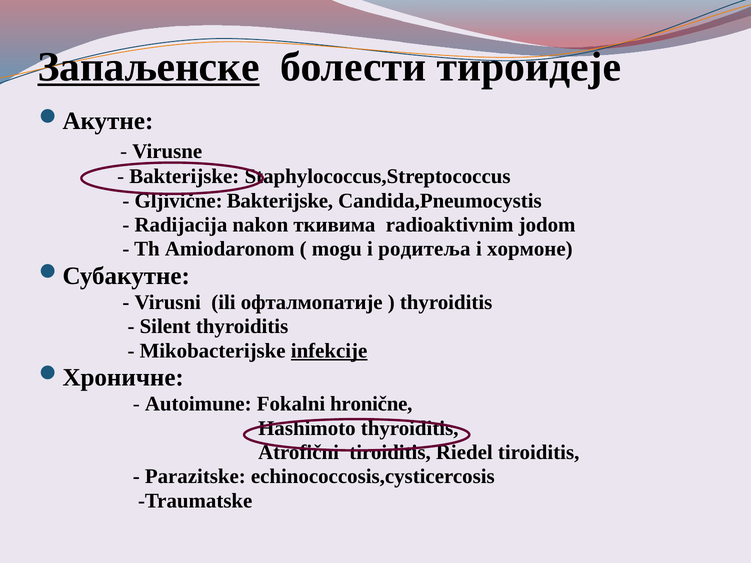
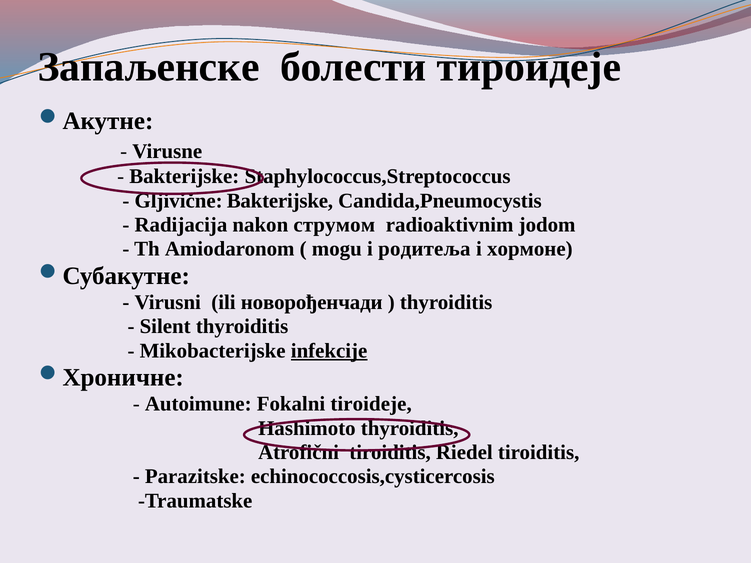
Запаљенске underline: present -> none
ткивима: ткивима -> струмом
офталмопатије: офталмопатије -> новорођенчади
hronične: hronične -> tiroideje
